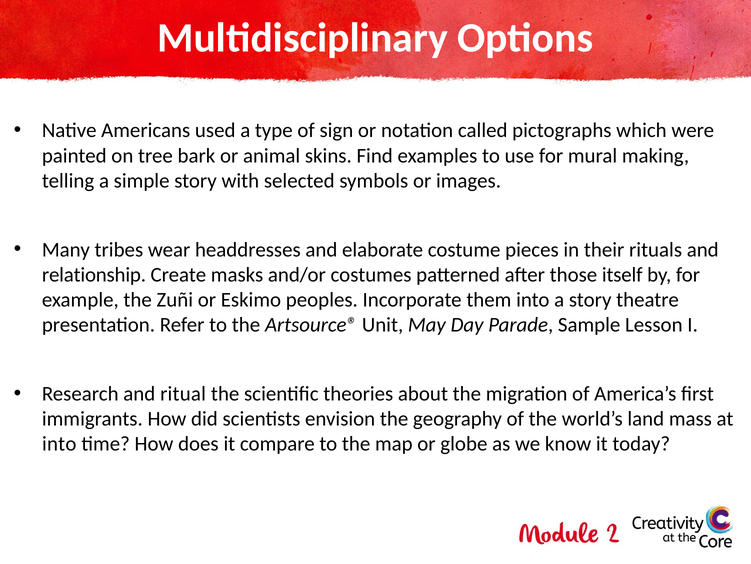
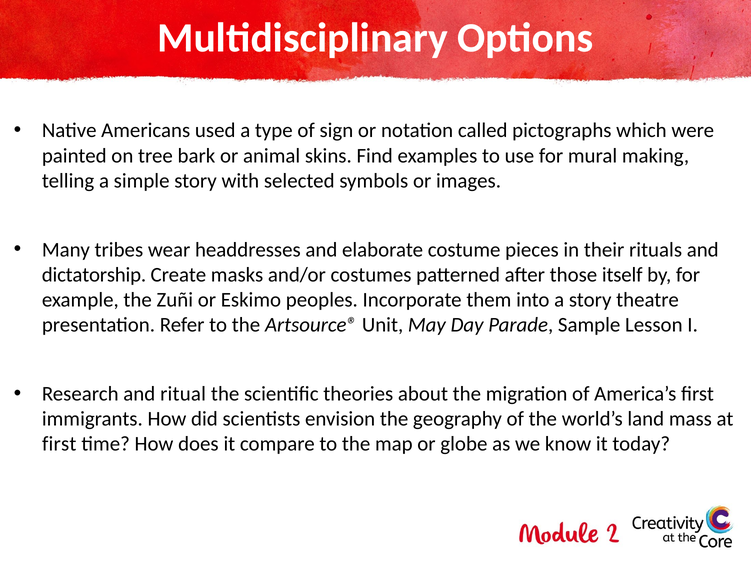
relationship: relationship -> dictatorship
into at (59, 443): into -> first
